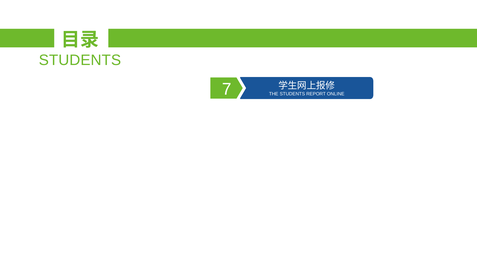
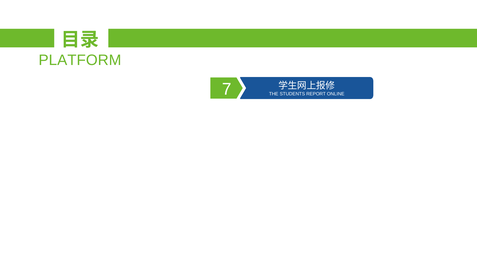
STUDENTS at (80, 60): STUDENTS -> PLATFORM
